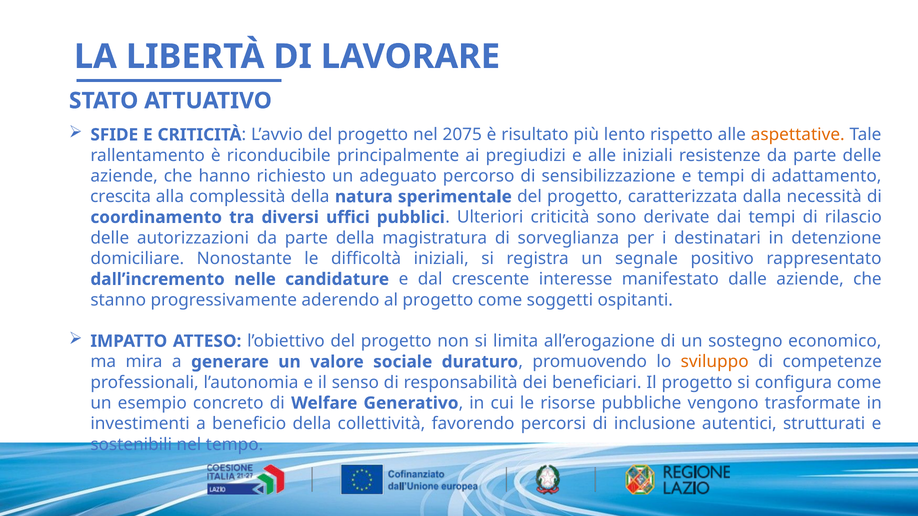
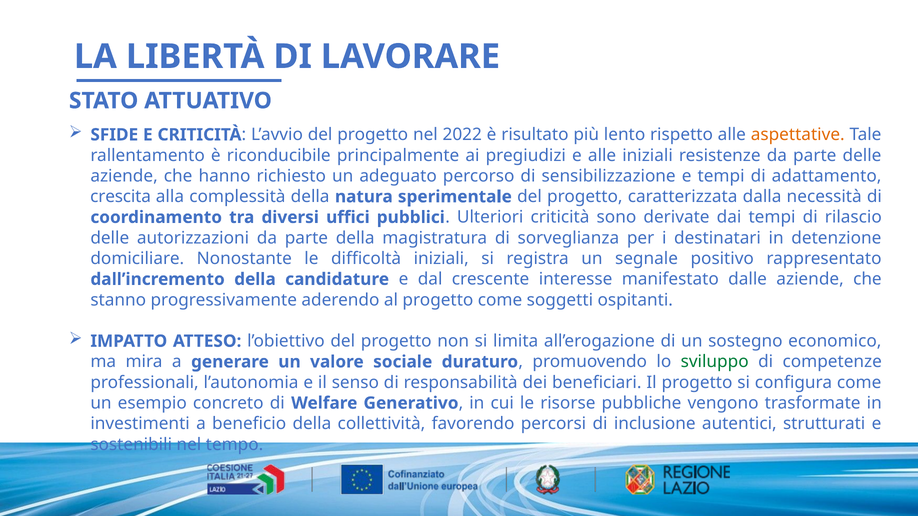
2075: 2075 -> 2022
dall’incremento nelle: nelle -> della
sviluppo colour: orange -> green
